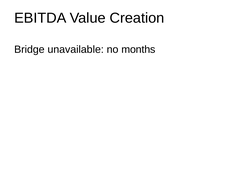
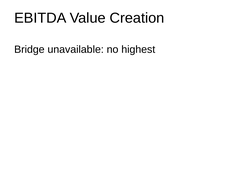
months: months -> highest
